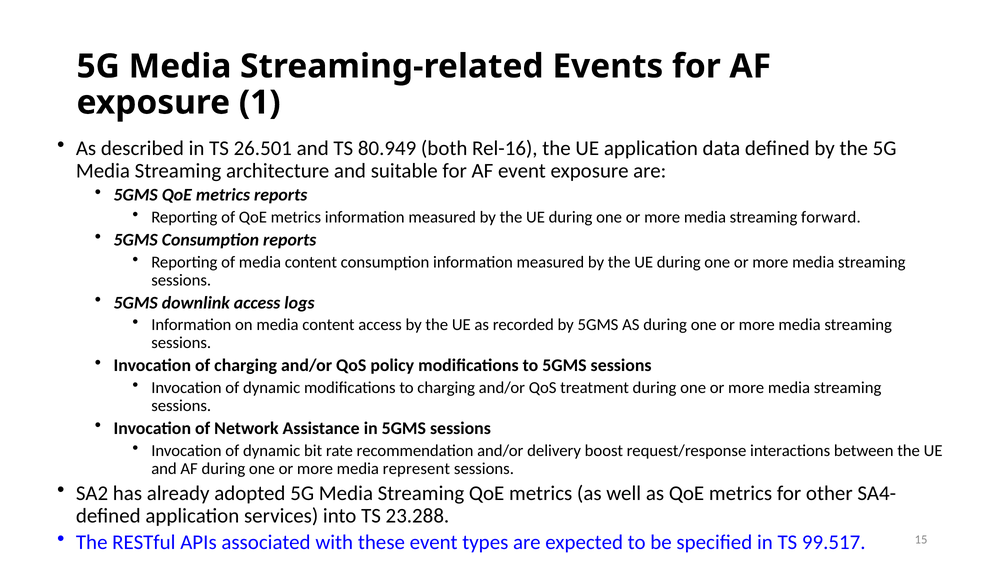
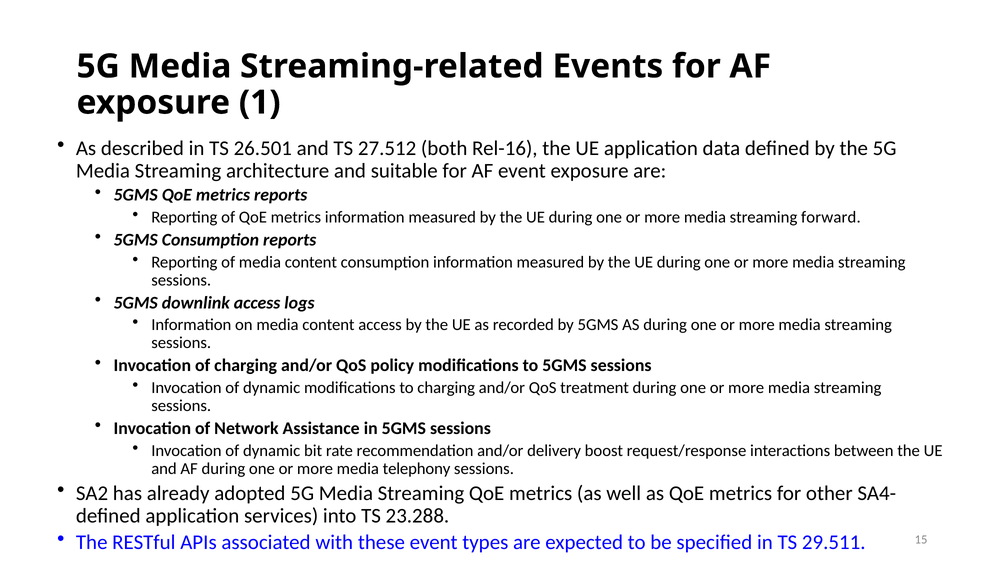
80.949: 80.949 -> 27.512
represent: represent -> telephony
99.517: 99.517 -> 29.511
